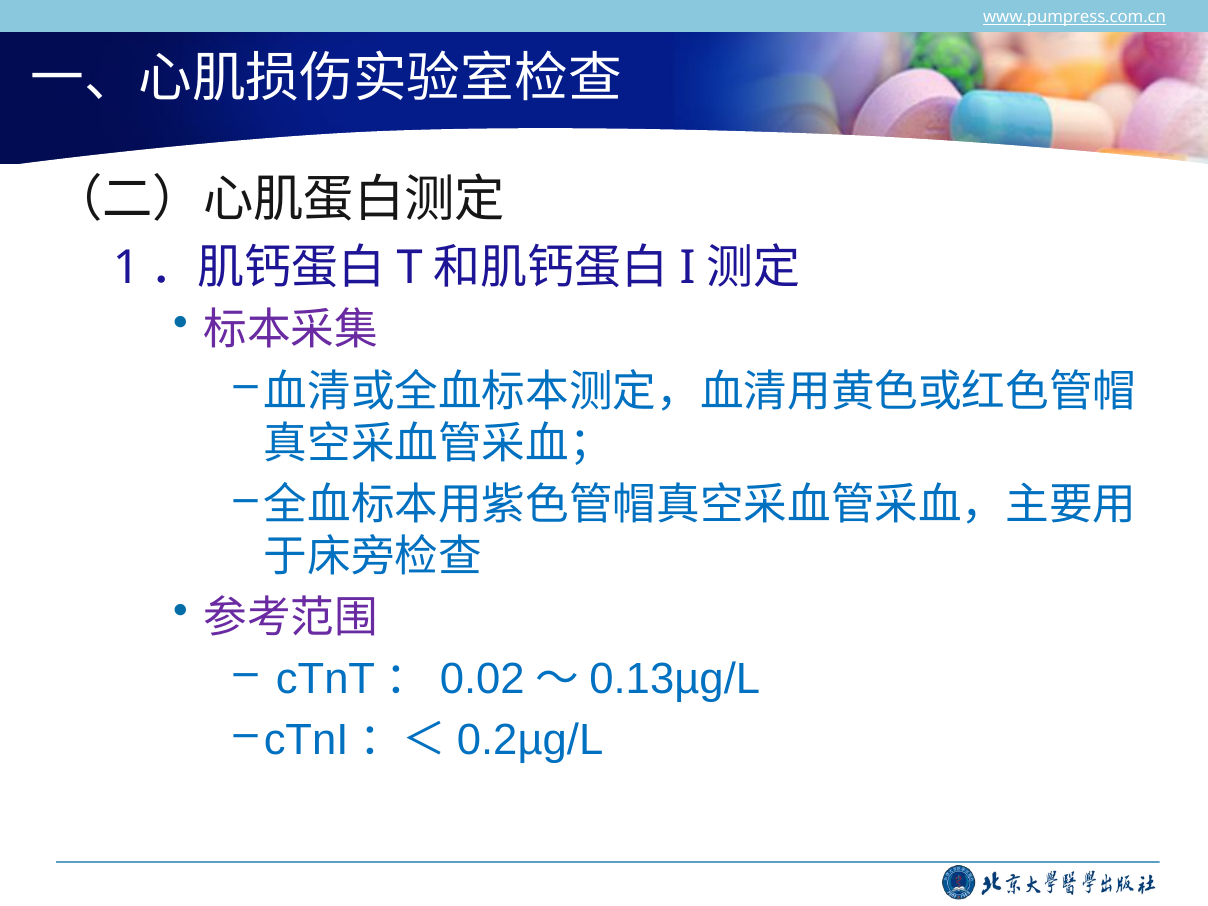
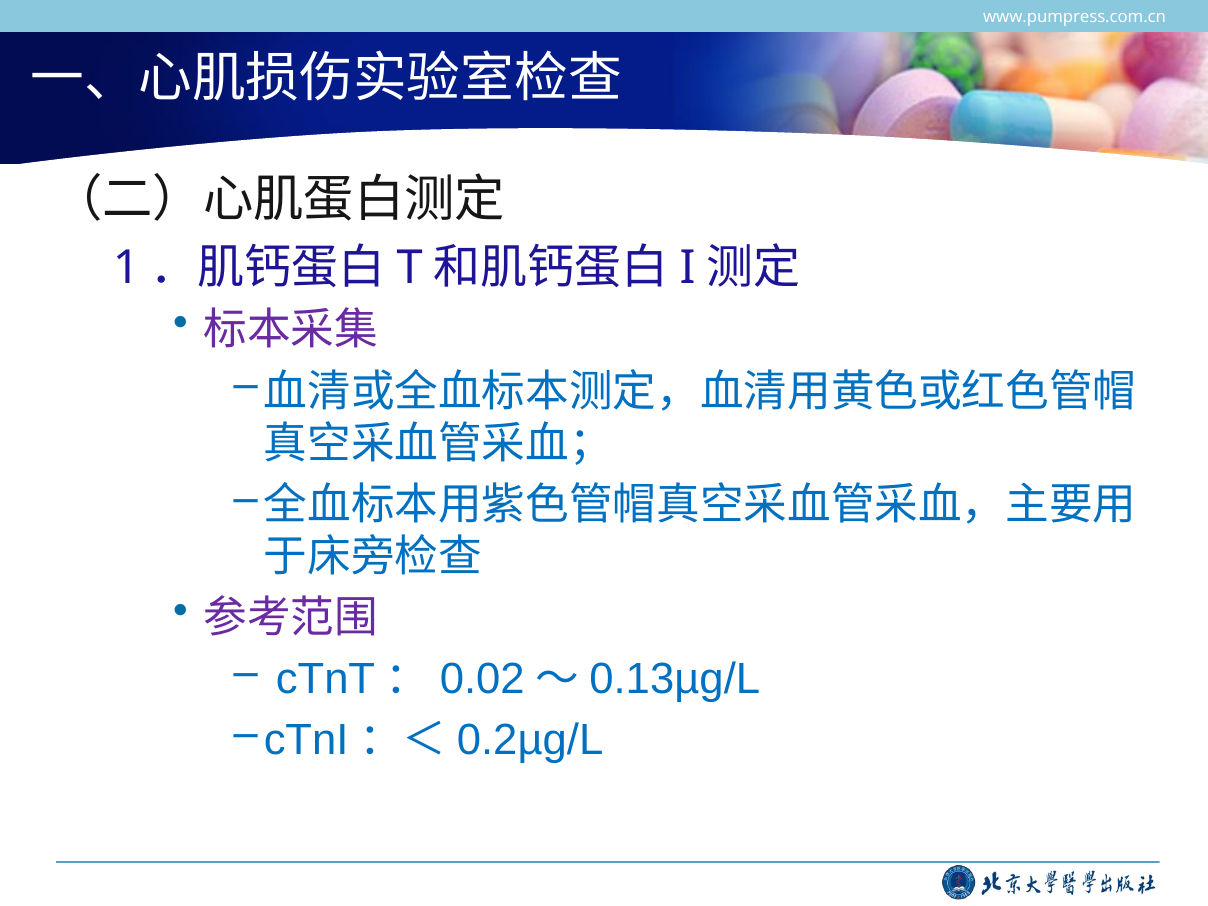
www.pumpress.com.cn underline: present -> none
